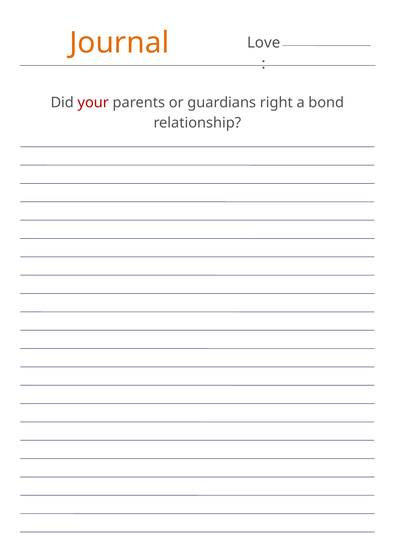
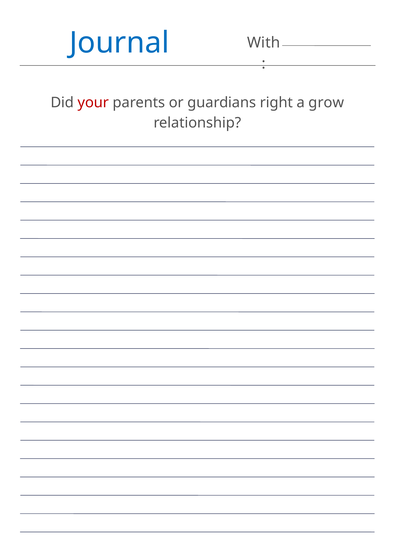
Journal colour: orange -> blue
Love: Love -> With
bond: bond -> grow
